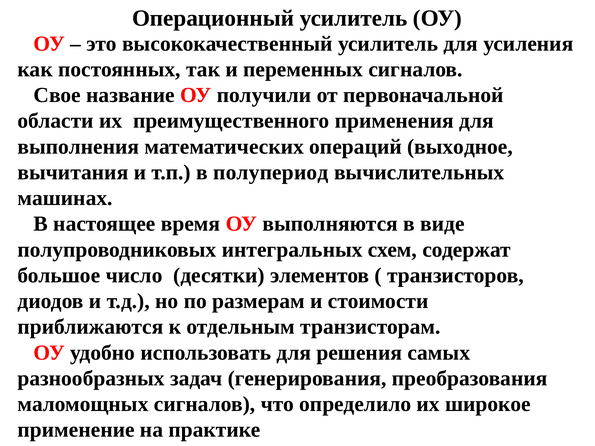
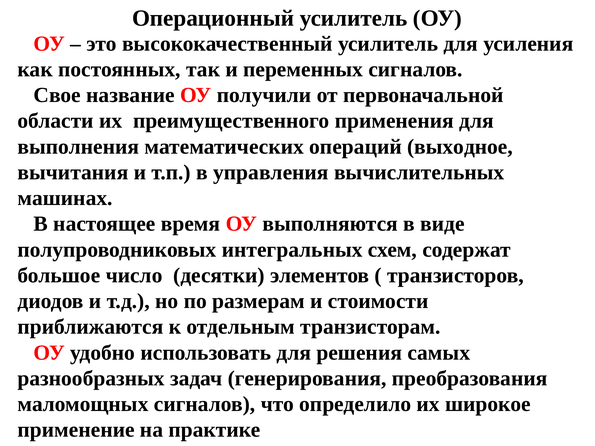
полупериод: полупериод -> управления
